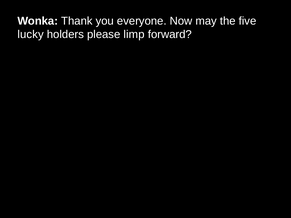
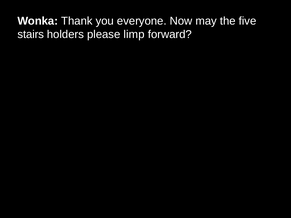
lucky: lucky -> stairs
